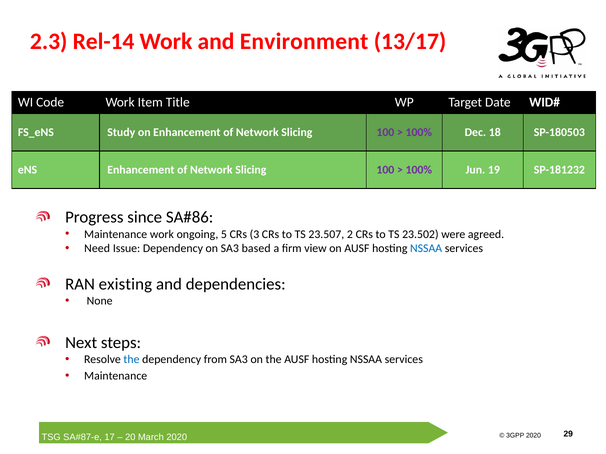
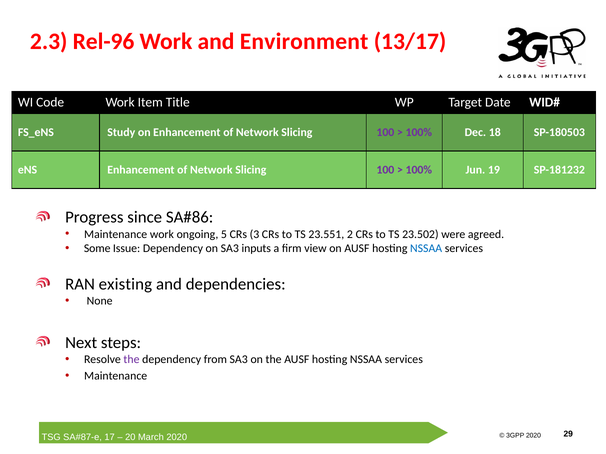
Rel-14: Rel-14 -> Rel-96
23.507: 23.507 -> 23.551
Need: Need -> Some
based: based -> inputs
the at (131, 360) colour: blue -> purple
